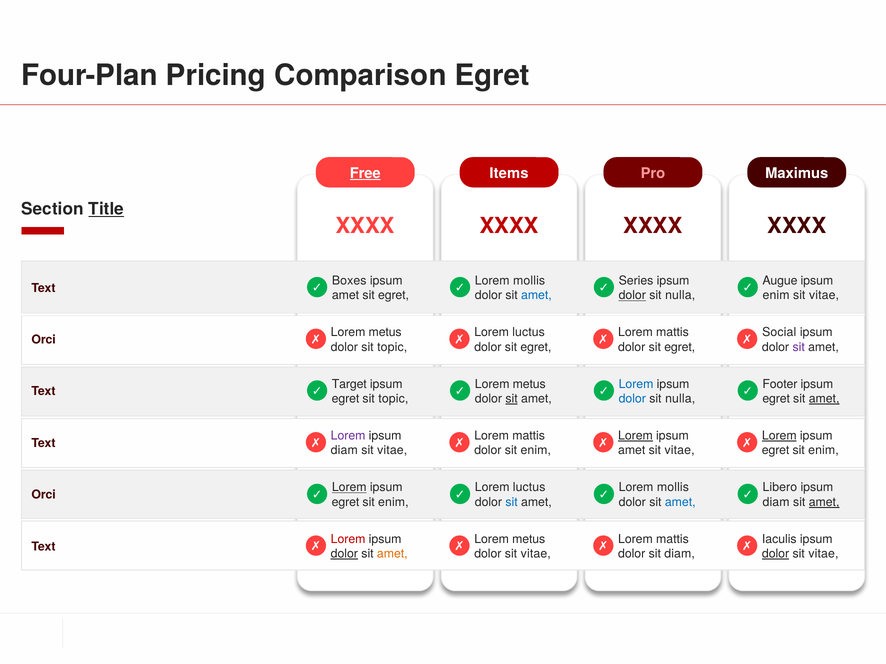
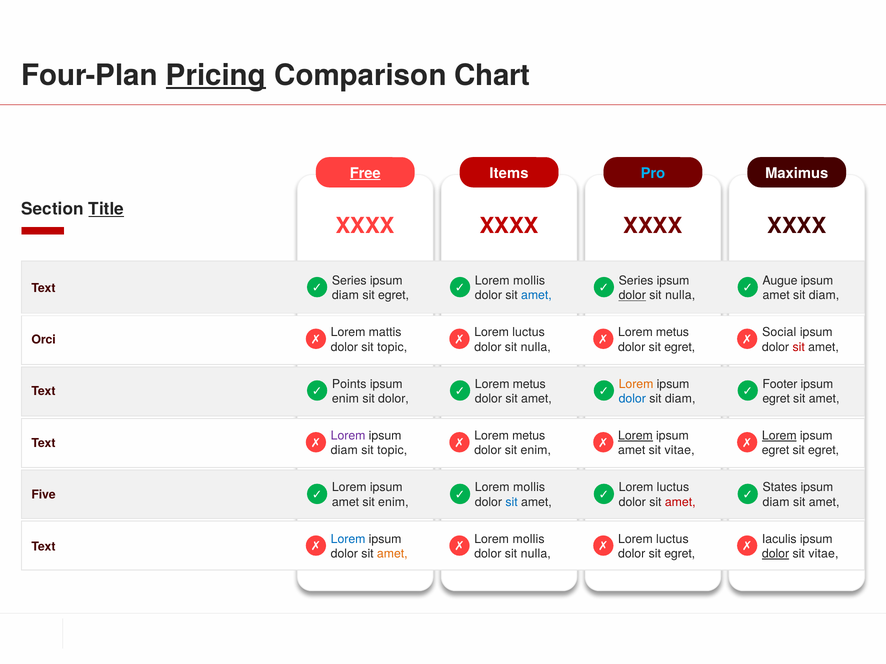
Pricing underline: none -> present
Comparison Egret: Egret -> Chart
Pro colour: pink -> light blue
Boxes at (349, 281): Boxes -> Series
amet at (345, 296): amet -> diam
enim at (776, 296): enim -> amet
vitae at (824, 296): vitae -> diam
metus at (385, 333): metus -> mattis
mattis at (672, 333): mattis -> metus
egret at (536, 347): egret -> nulla
sit at (799, 347) colour: purple -> red
Target: Target -> Points
Lorem at (636, 384) colour: blue -> orange
egret at (346, 399): egret -> enim
topic at (393, 399): topic -> dolor
sit at (512, 399) underline: present -> none
nulla at (680, 399): nulla -> diam
amet at (824, 399) underline: present -> none
mattis at (529, 436): mattis -> metus
vitae at (392, 451): vitae -> topic
enim at (823, 451): enim -> egret
Lorem at (349, 488) underline: present -> none
luctus at (529, 488): luctus -> mollis
mollis at (673, 488): mollis -> luctus
Libero: Libero -> States
Orci at (44, 495): Orci -> Five
egret at (346, 503): egret -> amet
amet at (680, 503) colour: blue -> red
amet at (824, 503) underline: present -> none
Lorem at (348, 540) colour: red -> blue
metus at (529, 540): metus -> mollis
mattis at (672, 540): mattis -> luctus
dolor at (344, 554) underline: present -> none
vitae at (536, 554): vitae -> nulla
diam at (680, 554): diam -> egret
